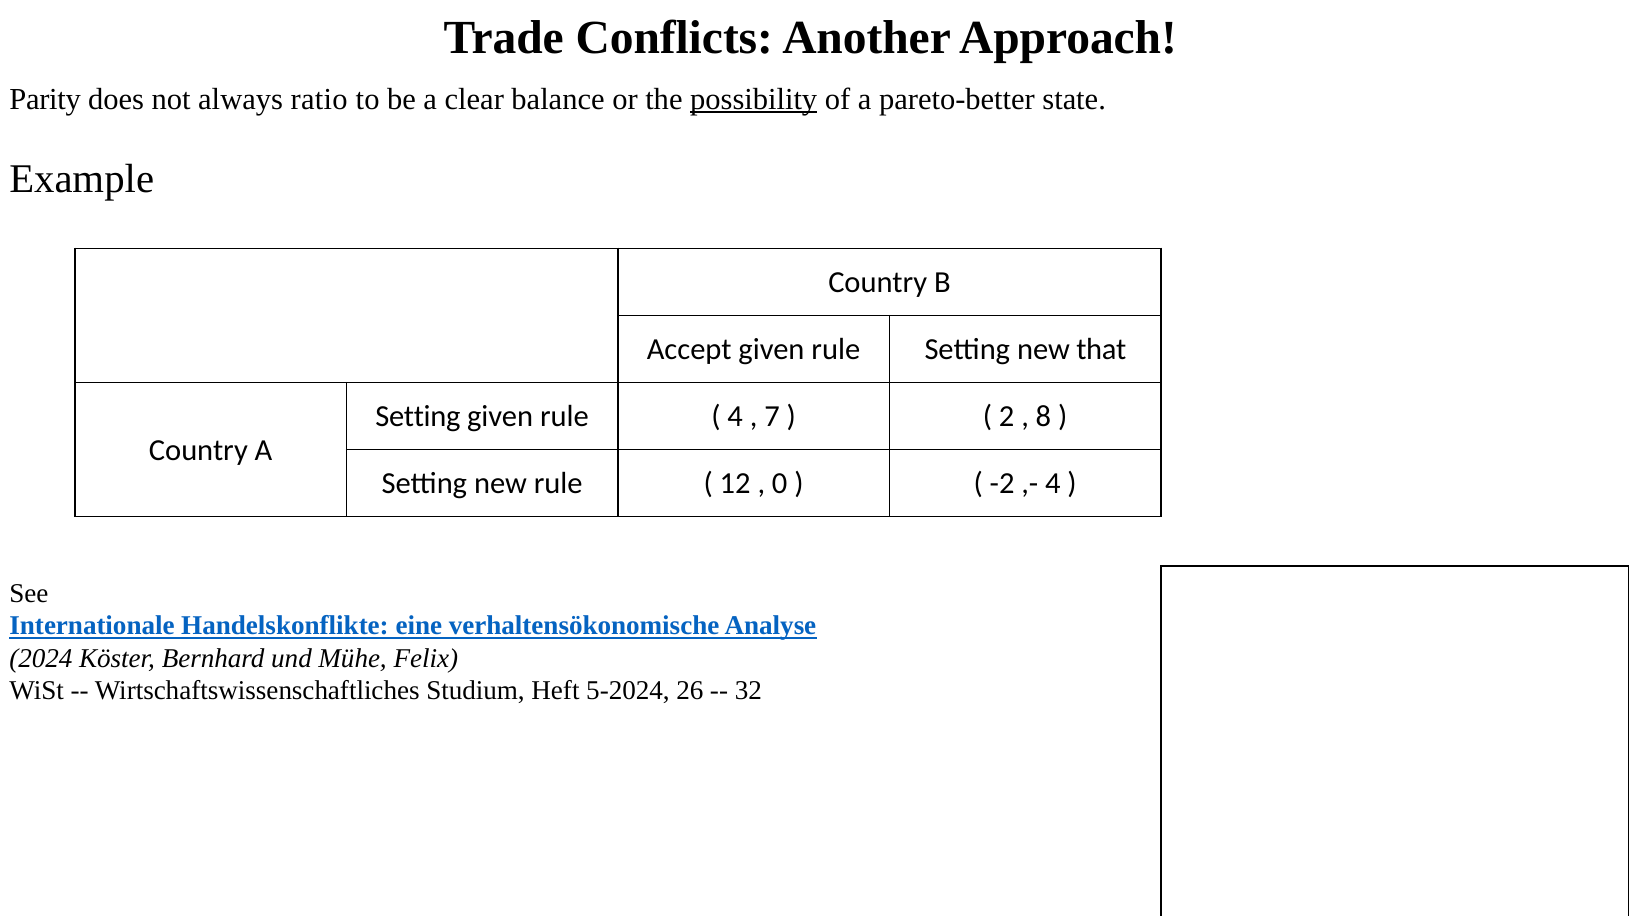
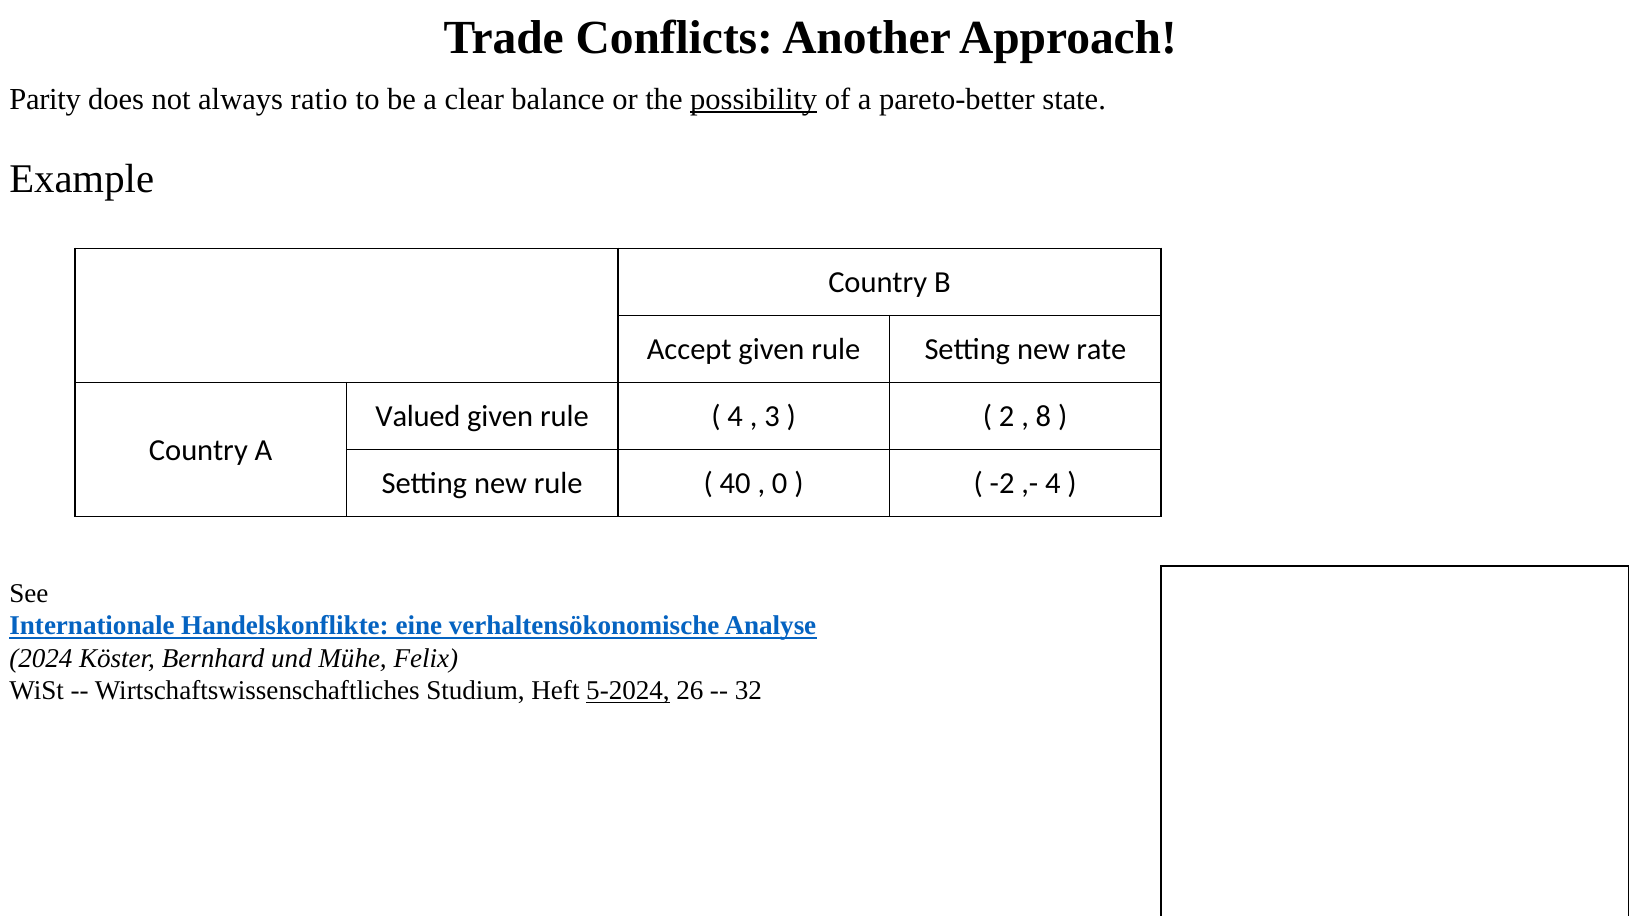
that: that -> rate
Setting at (418, 417): Setting -> Valued
7: 7 -> 3
12: 12 -> 40
5-2024 underline: none -> present
